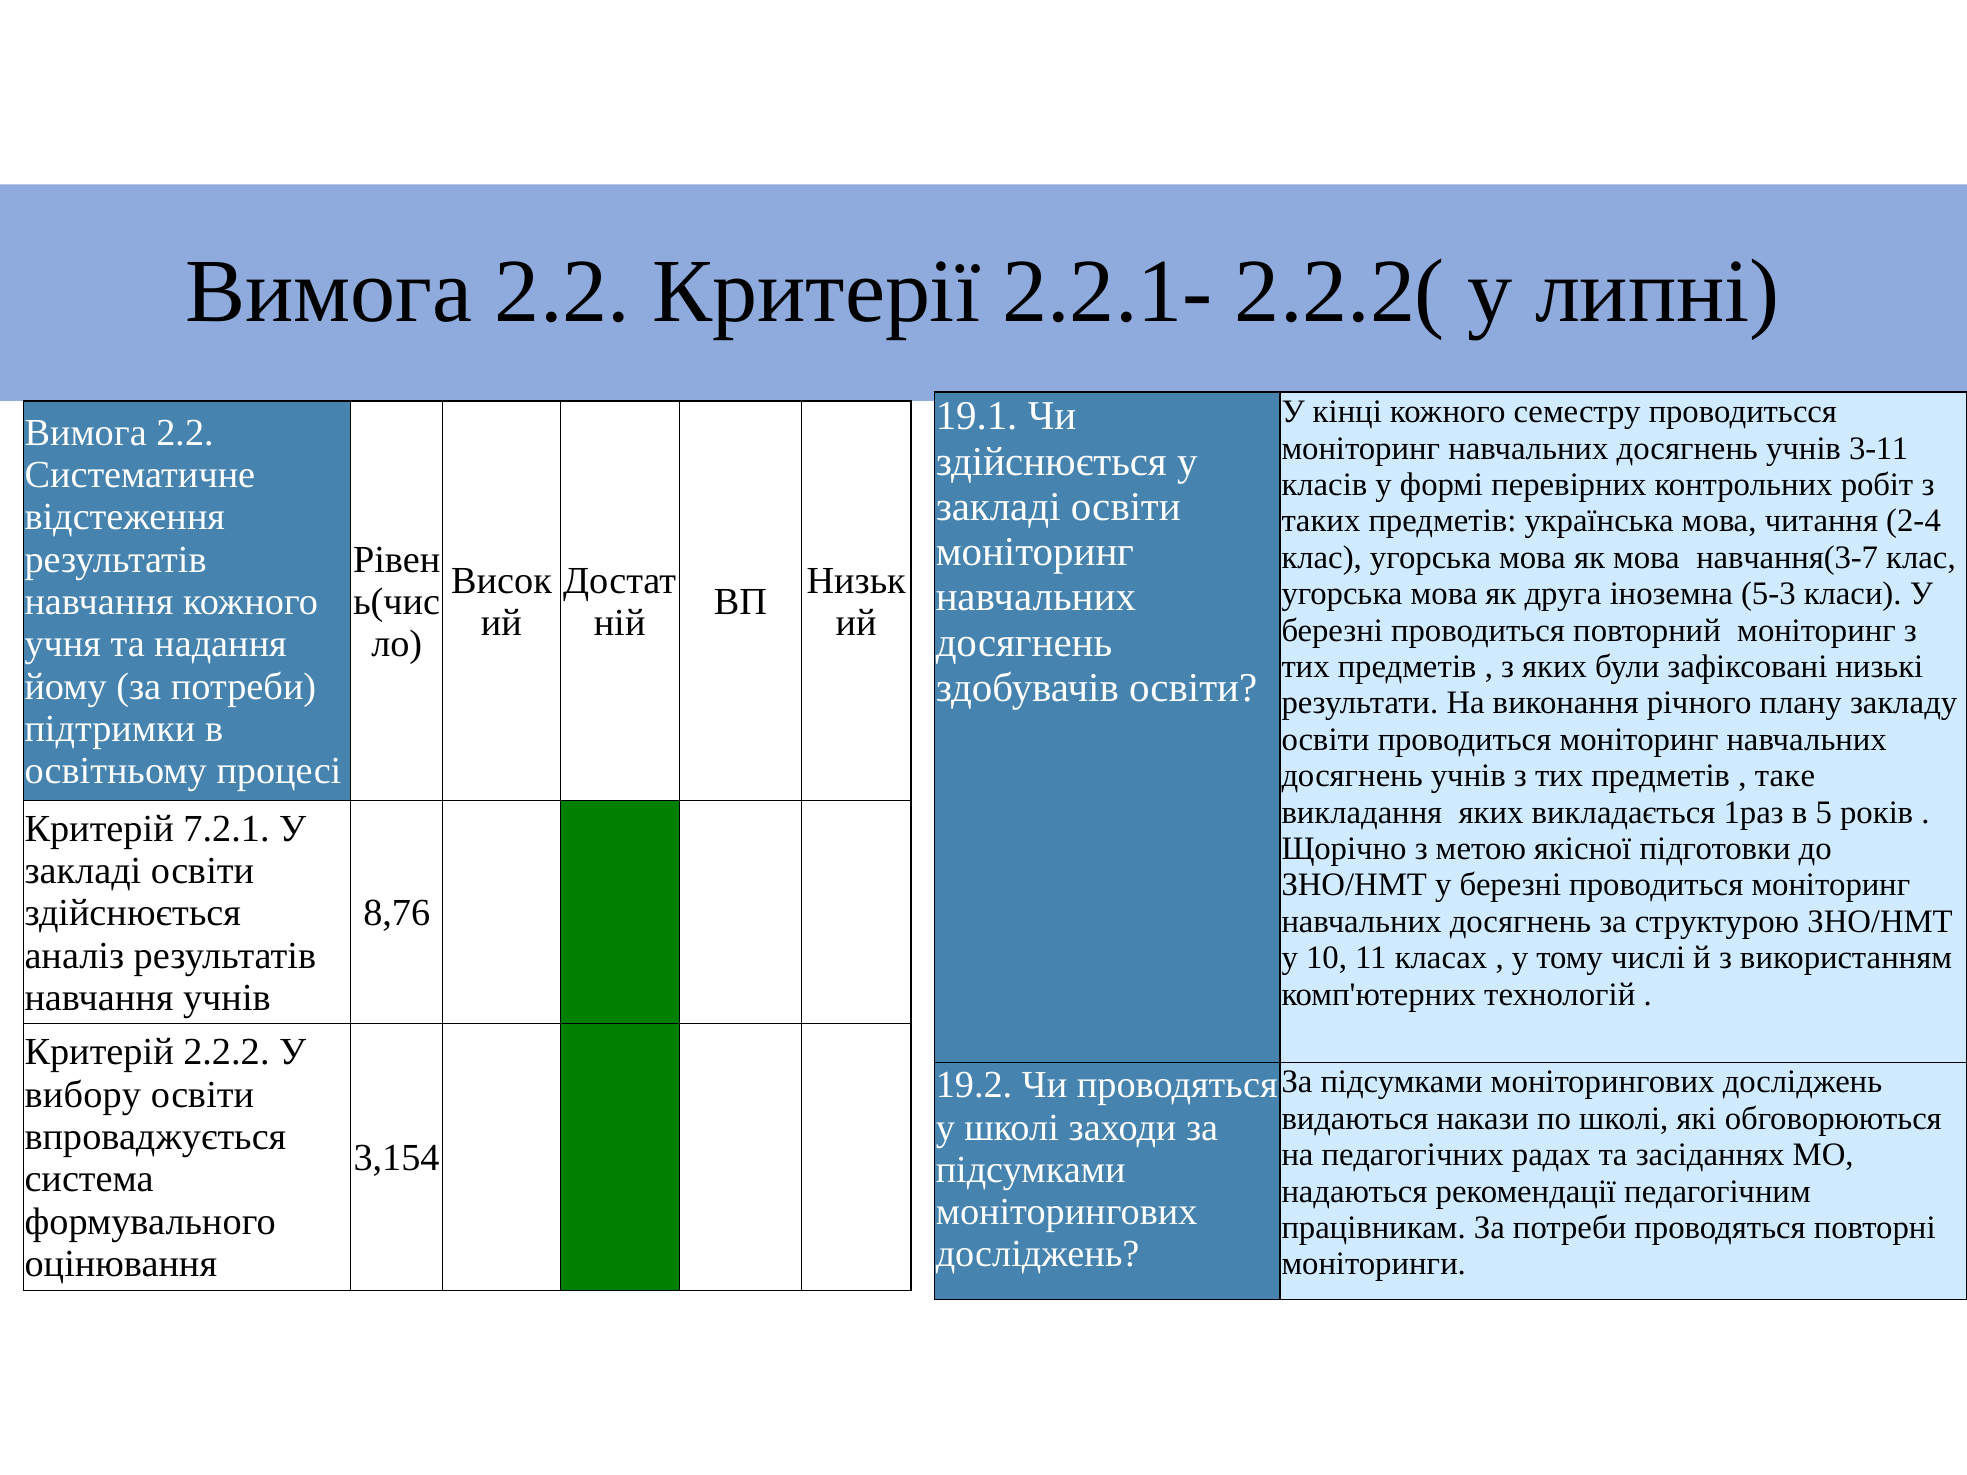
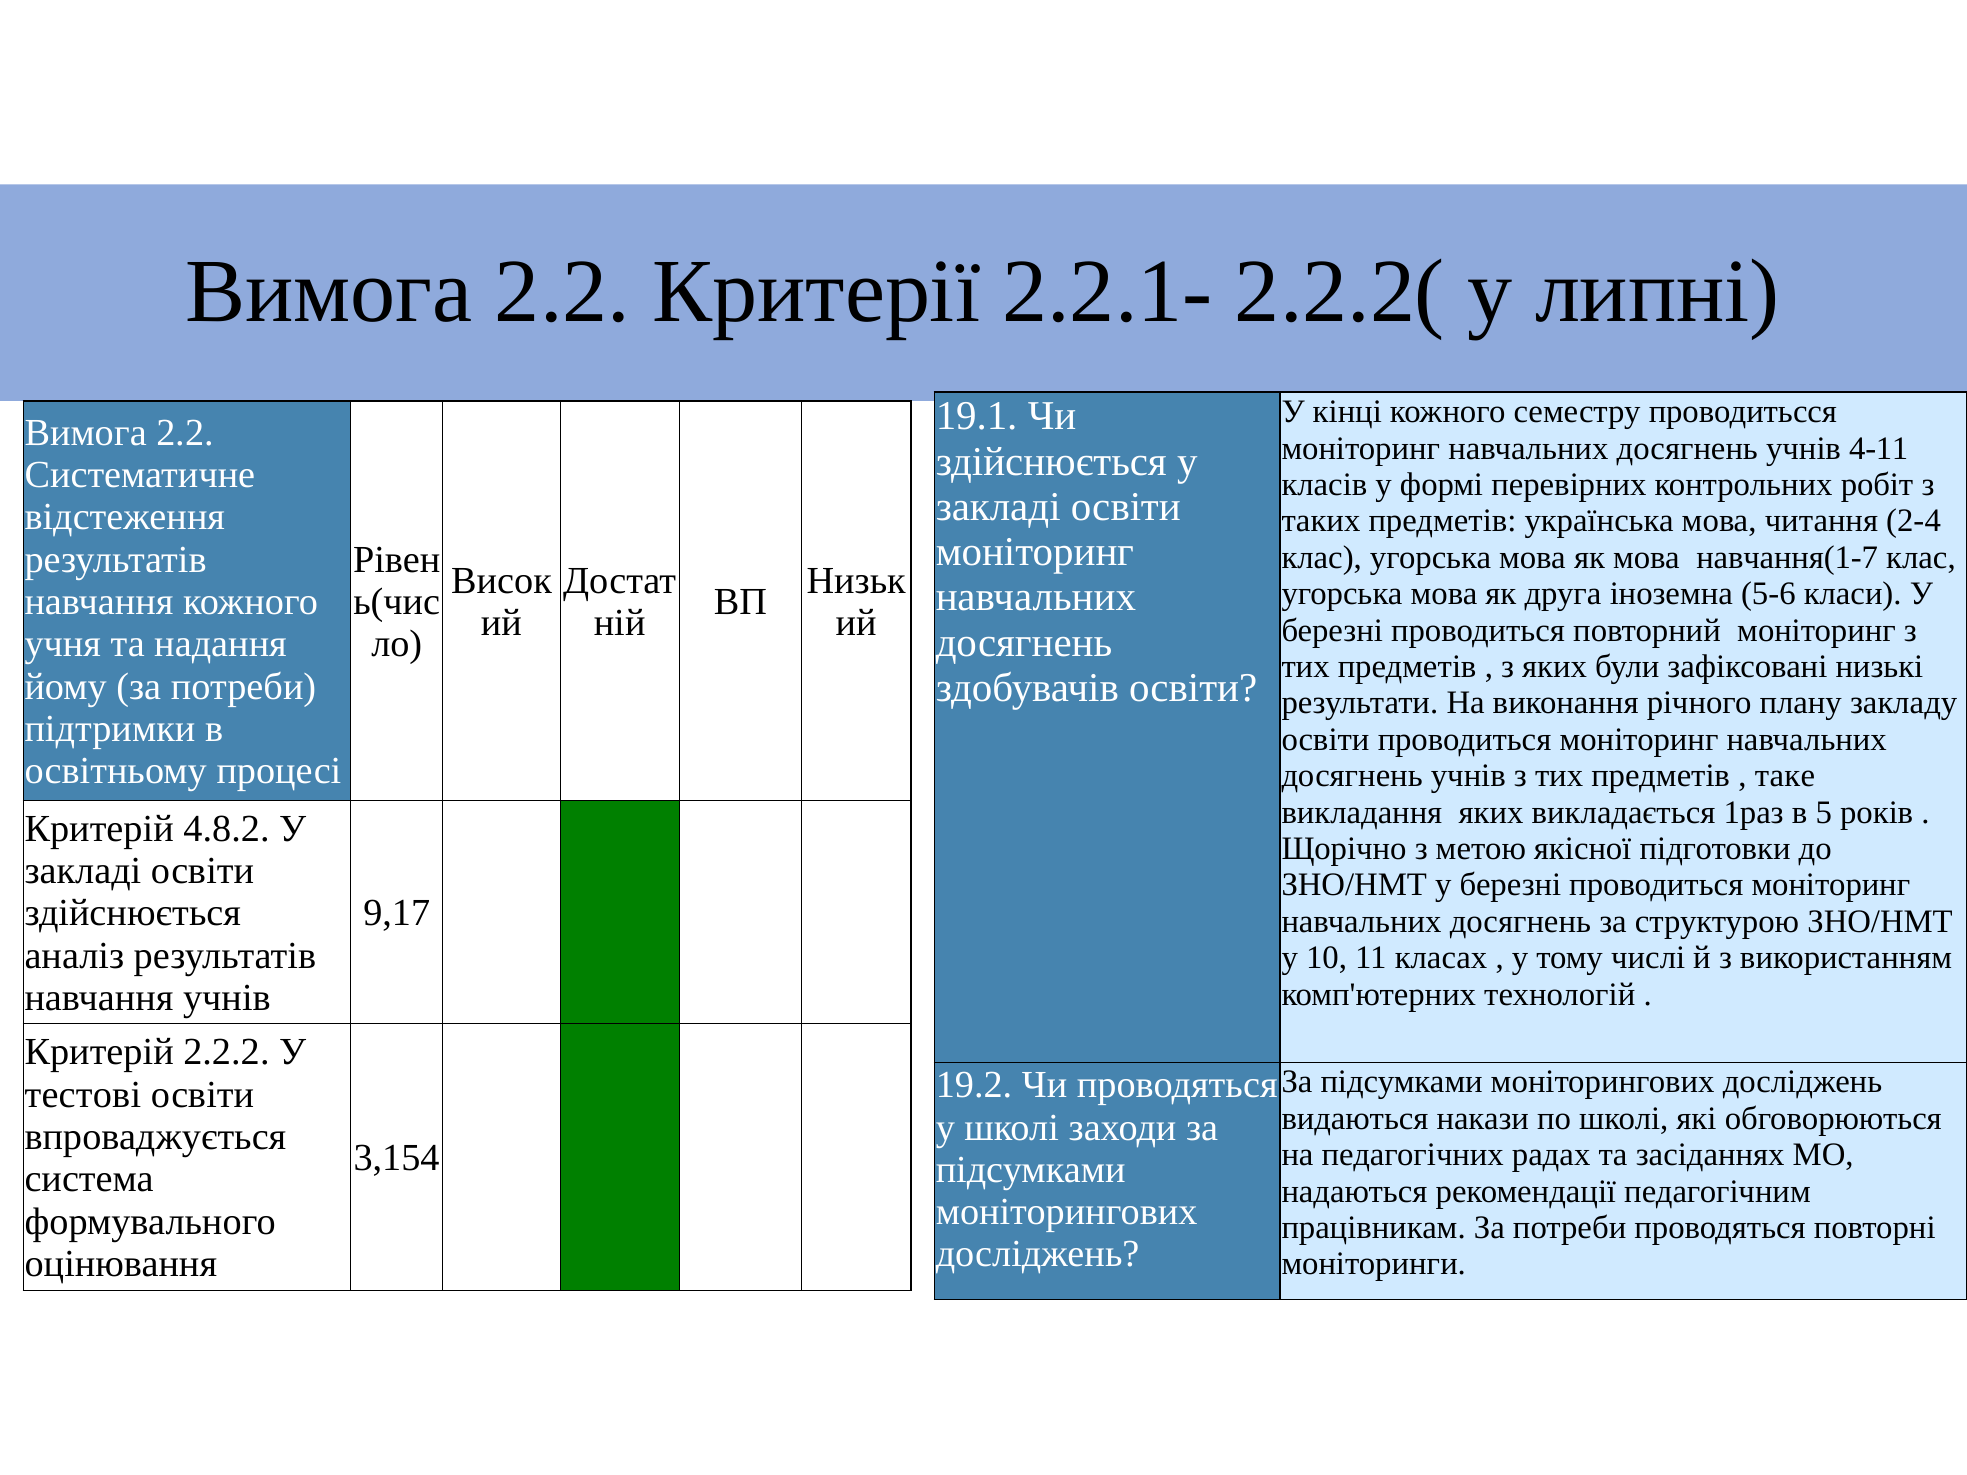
3-11: 3-11 -> 4-11
навчання(3-7: навчання(3-7 -> навчання(1-7
5-3: 5-3 -> 5-6
7.2.1: 7.2.1 -> 4.8.2
8,76: 8,76 -> 9,17
вибору: вибору -> тестові
